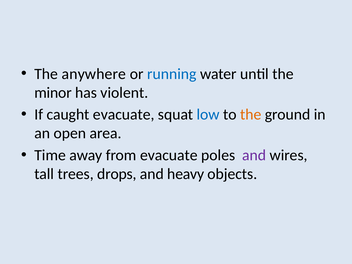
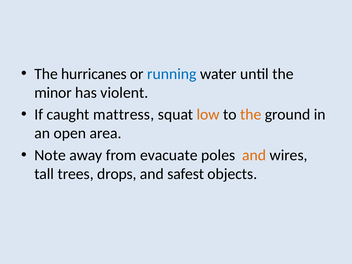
anywhere: anywhere -> hurricanes
caught evacuate: evacuate -> mattress
low colour: blue -> orange
Time: Time -> Note
and at (254, 155) colour: purple -> orange
heavy: heavy -> safest
